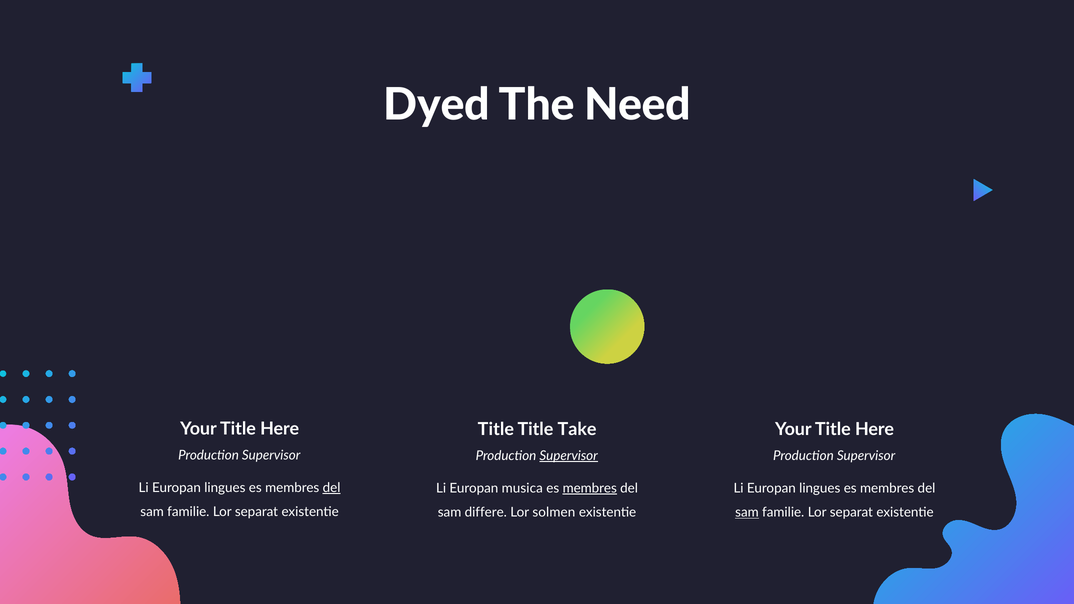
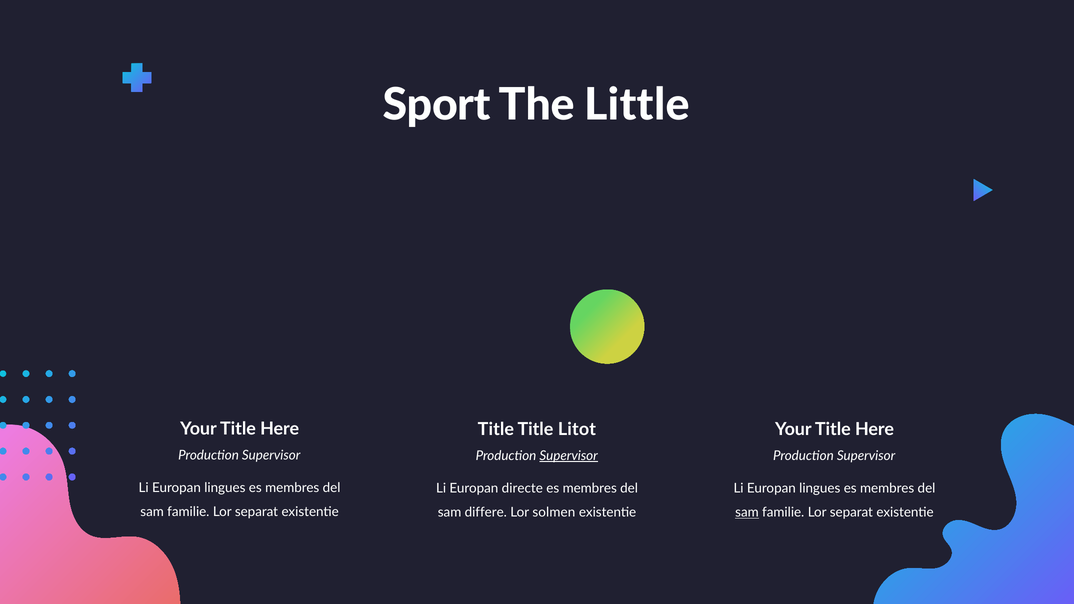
Dyed: Dyed -> Sport
Need: Need -> Little
Take: Take -> Litot
del at (332, 488) underline: present -> none
musica: musica -> directe
membres at (590, 488) underline: present -> none
